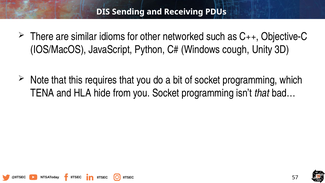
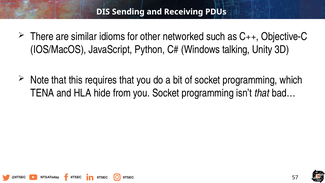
cough: cough -> talking
